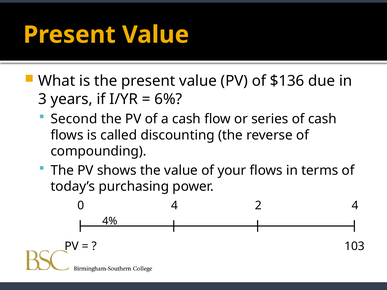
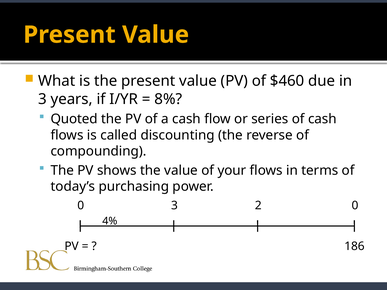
$136: $136 -> $460
6%: 6% -> 8%
Second: Second -> Quoted
0 4: 4 -> 3
2 4: 4 -> 0
103: 103 -> 186
